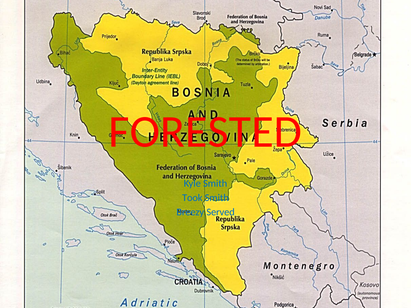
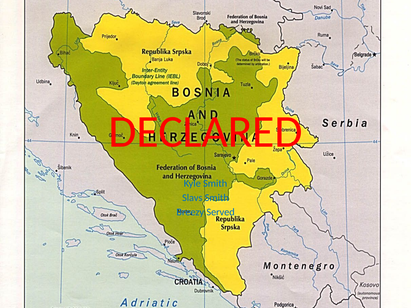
FORESTED: FORESTED -> DECLARED
Took: Took -> Slavs
